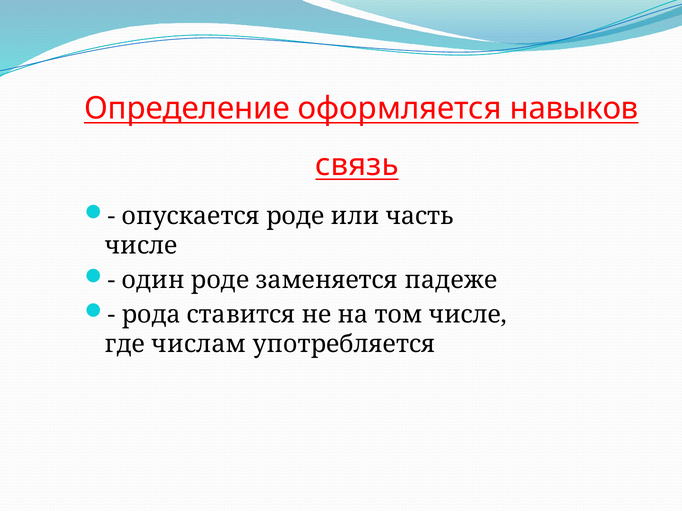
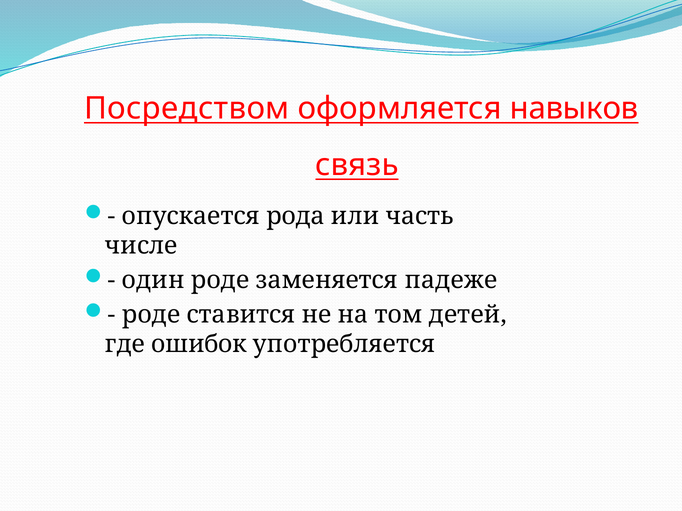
Определение: Определение -> Посредством
опускается роде: роде -> рода
рода at (151, 315): рода -> роде
том числе: числе -> детей
числам: числам -> ошибок
